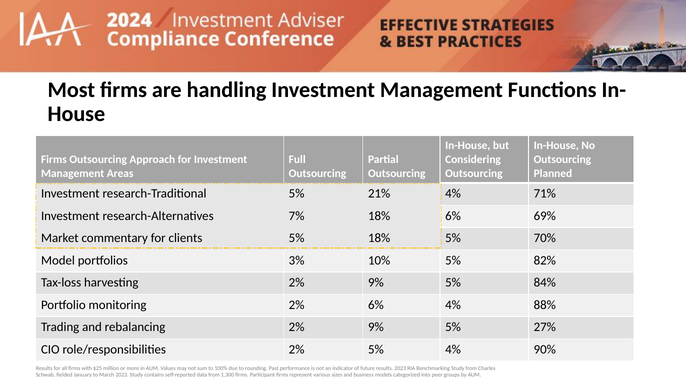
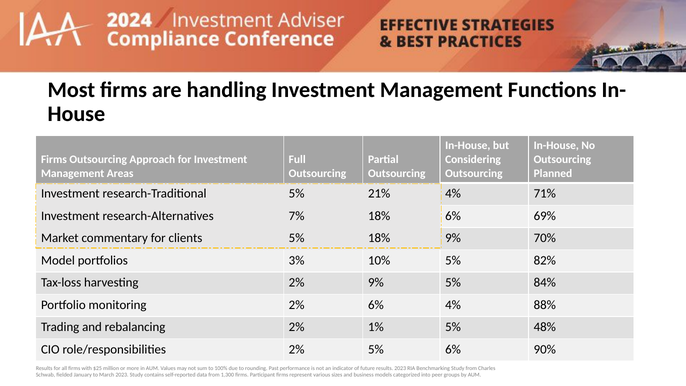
18% 5%: 5% -> 9%
rebalancing 2% 9%: 9% -> 1%
27%: 27% -> 48%
5% 4%: 4% -> 6%
